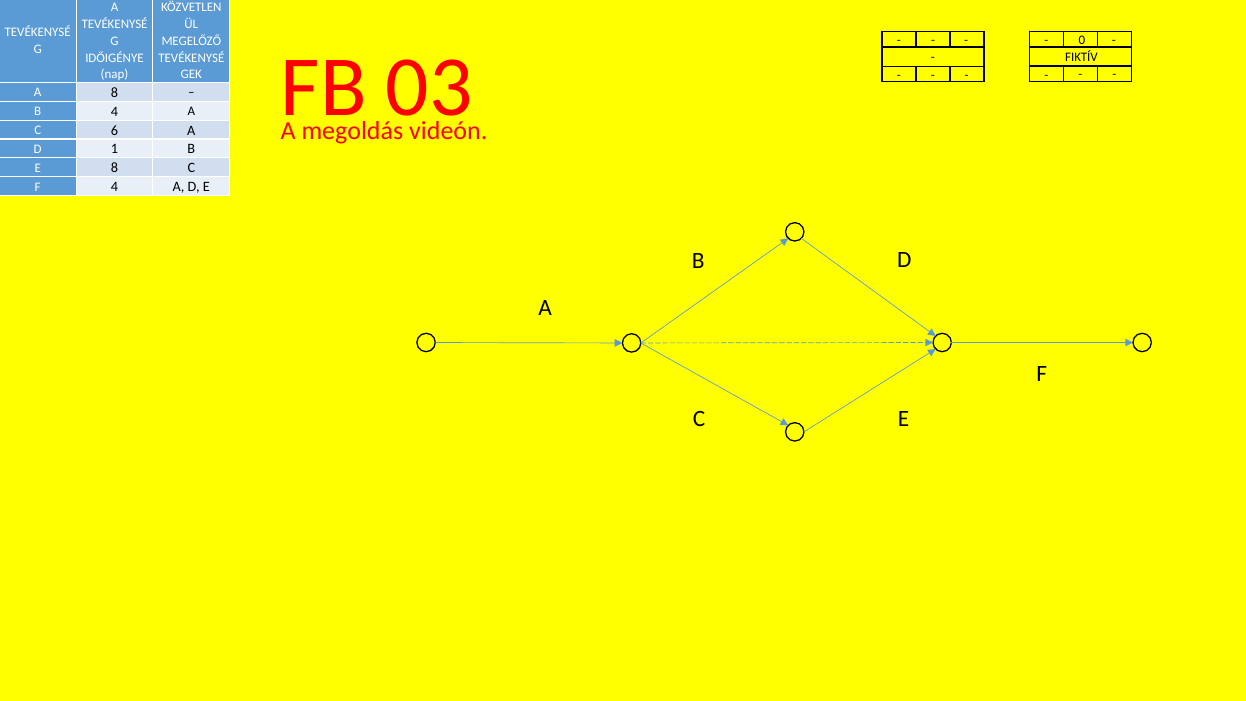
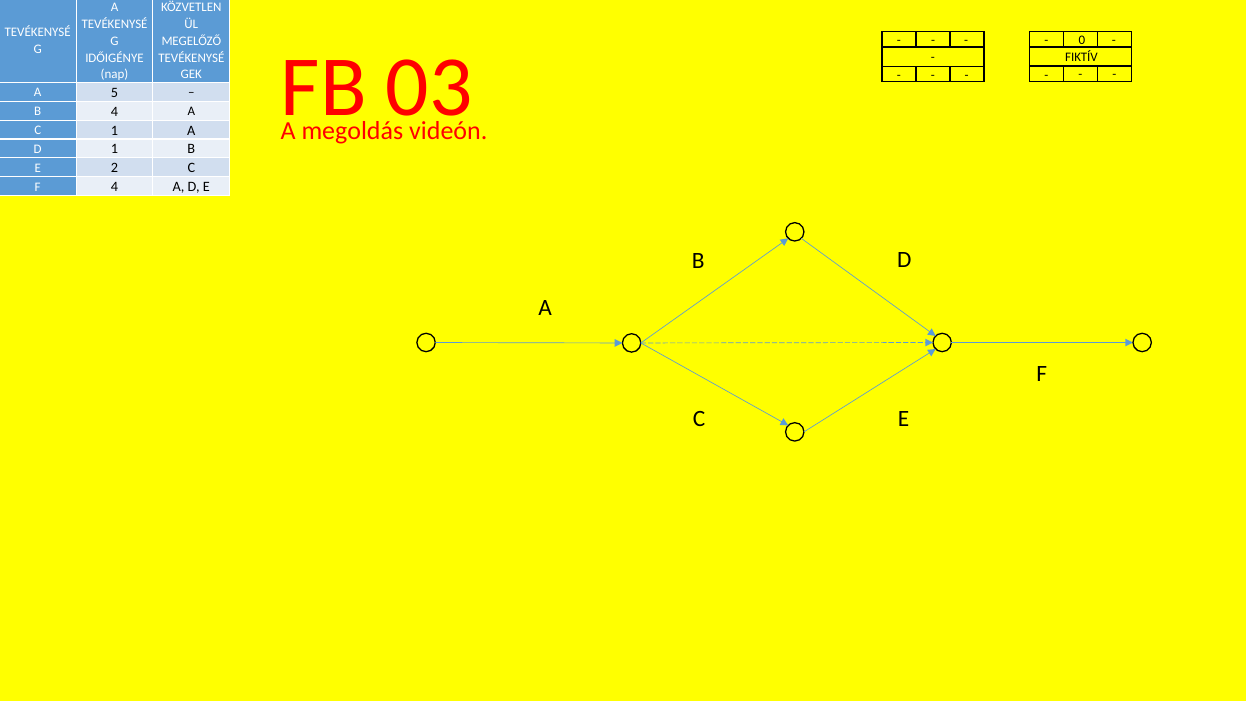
A 8: 8 -> 5
C 6: 6 -> 1
E 8: 8 -> 2
